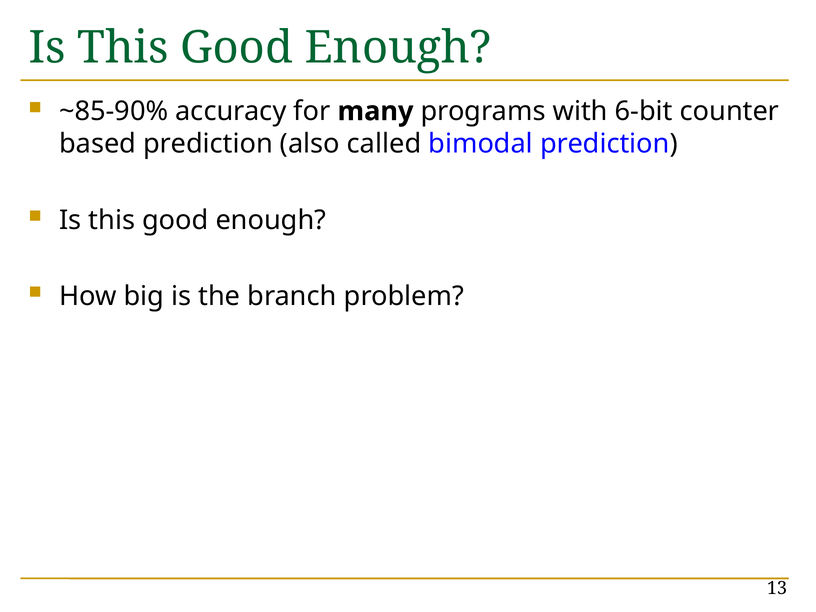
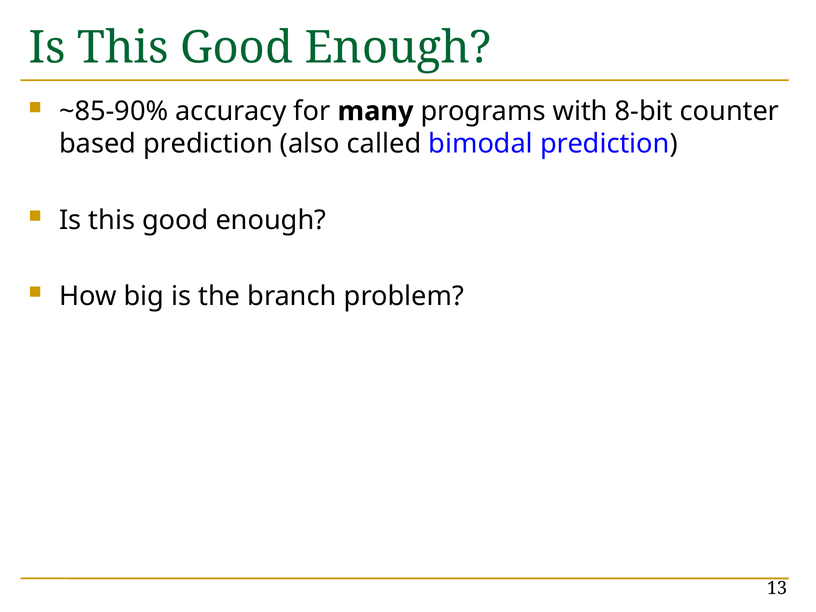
6-bit: 6-bit -> 8-bit
